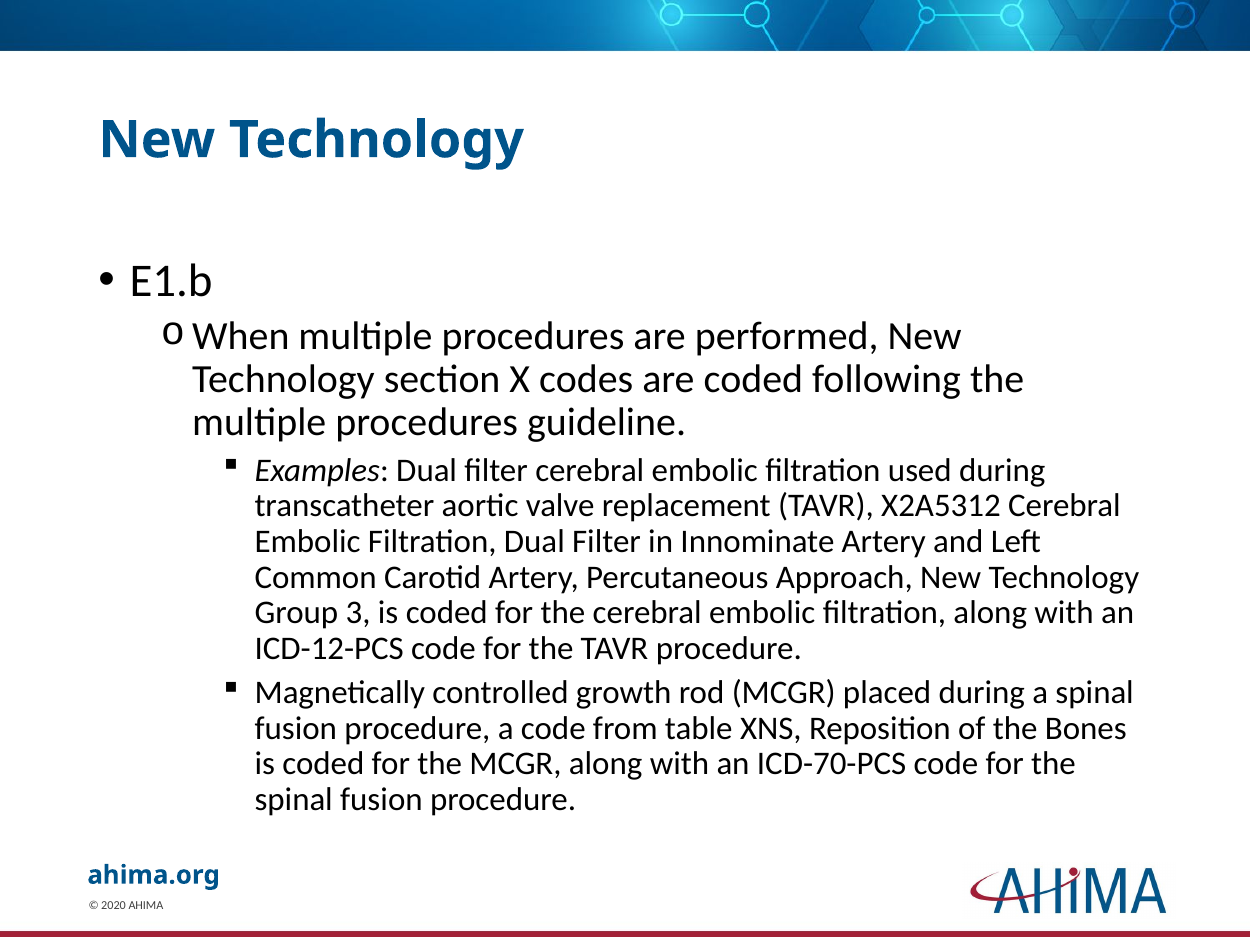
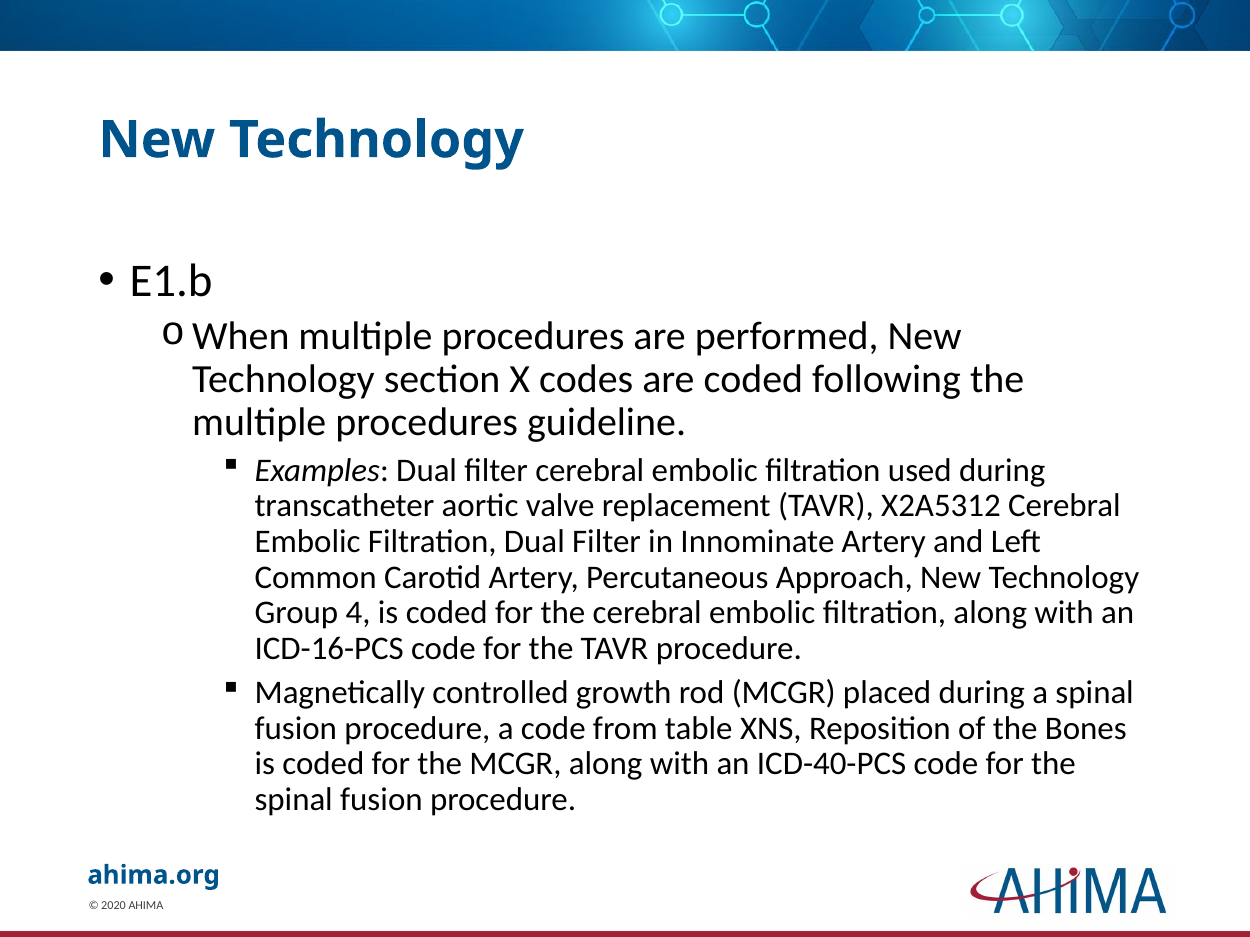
3: 3 -> 4
ICD-12-PCS: ICD-12-PCS -> ICD-16-PCS
ICD-70-PCS: ICD-70-PCS -> ICD-40-PCS
